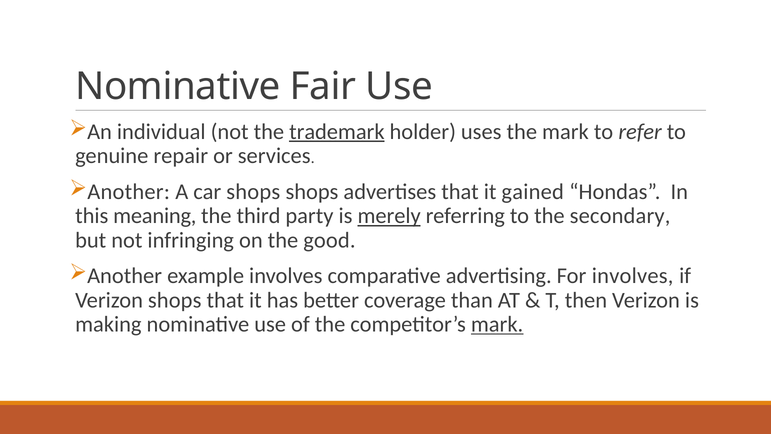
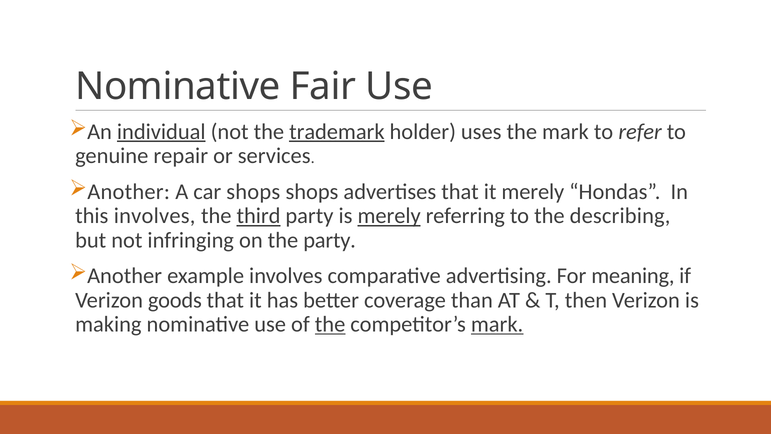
individual underline: none -> present
it gained: gained -> merely
this meaning: meaning -> involves
third underline: none -> present
secondary: secondary -> describing
the good: good -> party
For involves: involves -> meaning
Verizon shops: shops -> goods
the at (330, 324) underline: none -> present
